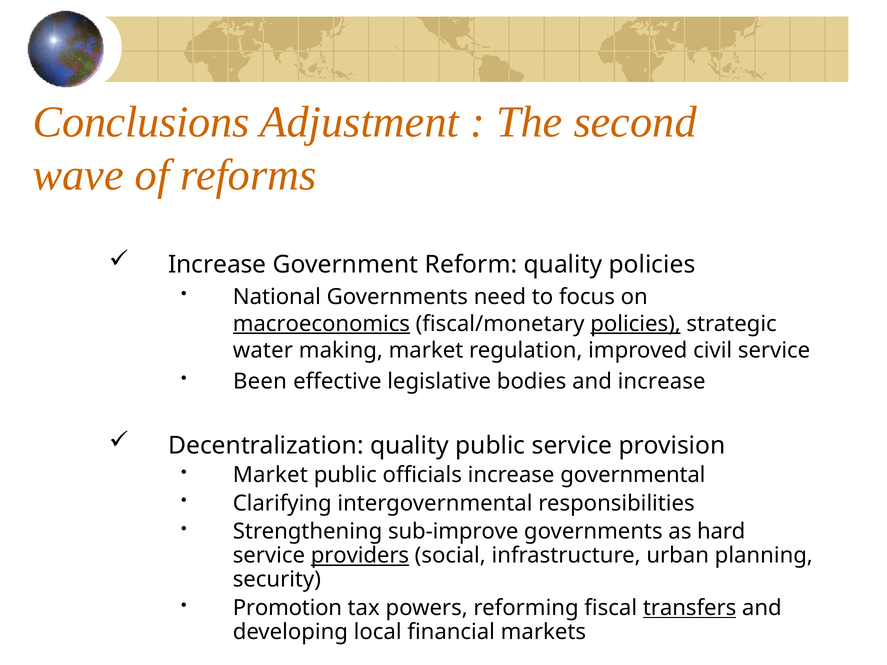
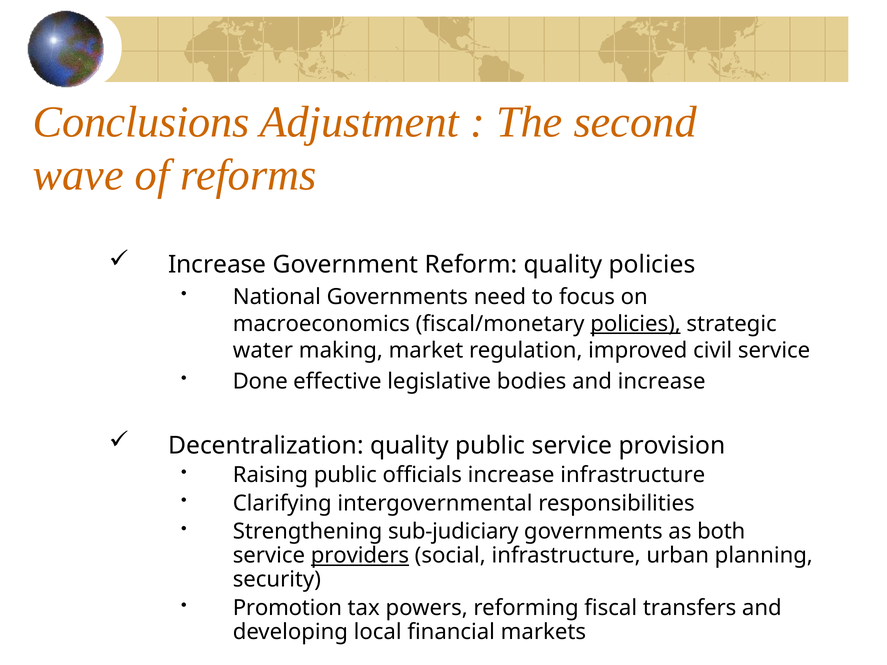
macroeconomics underline: present -> none
Been: Been -> Done
Market at (270, 475): Market -> Raising
increase governmental: governmental -> infrastructure
sub-improve: sub-improve -> sub-judiciary
hard: hard -> both
transfers underline: present -> none
